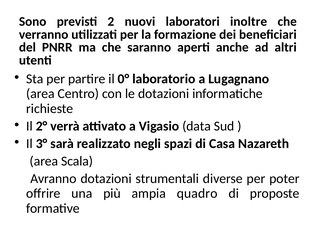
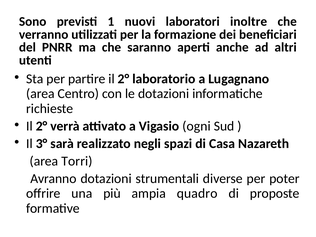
2: 2 -> 1
partire il 0°: 0° -> 2°
data: data -> ogni
Scala: Scala -> Torri
